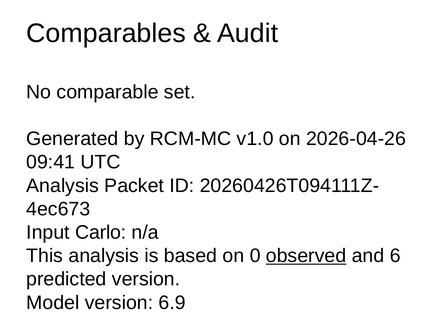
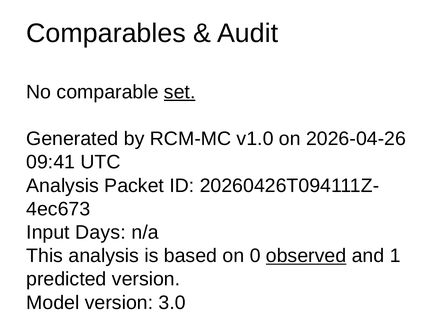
set underline: none -> present
Carlo: Carlo -> Days
6: 6 -> 1
6.9: 6.9 -> 3.0
